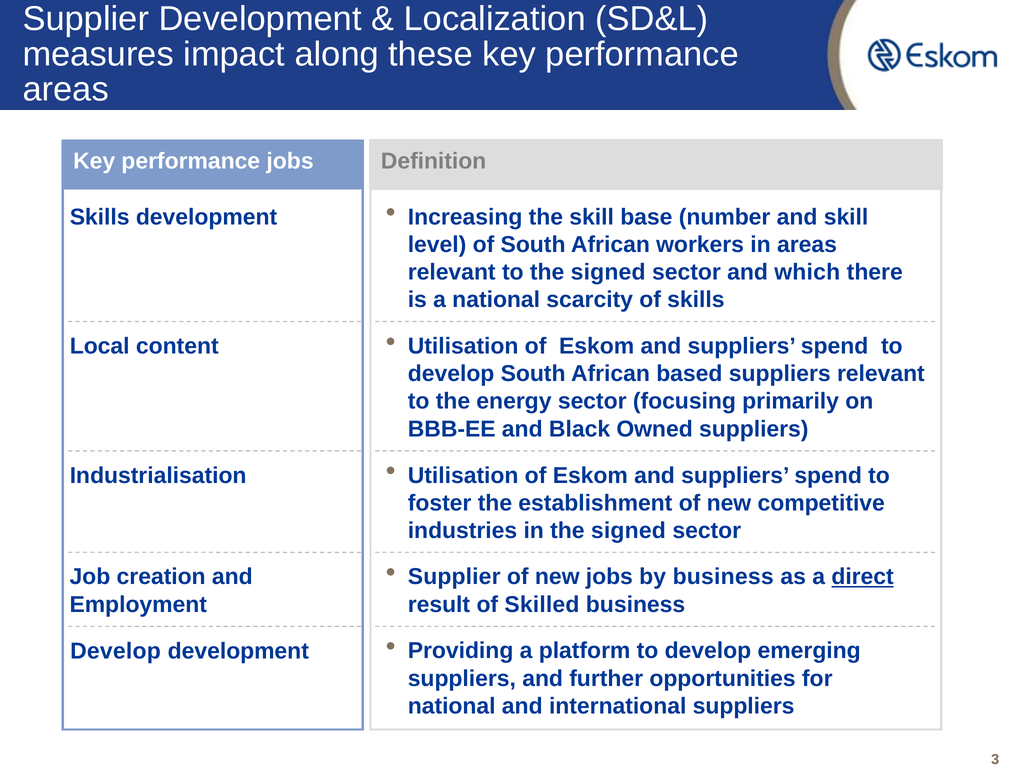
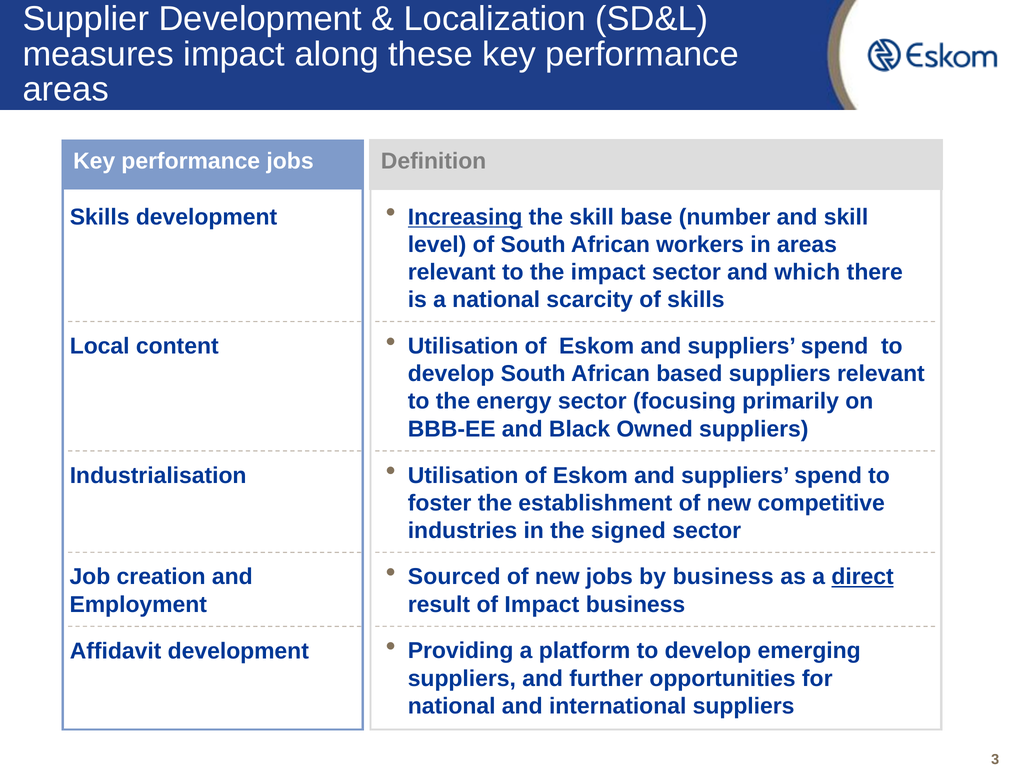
Increasing underline: none -> present
to the signed: signed -> impact
Supplier at (454, 577): Supplier -> Sourced
of Skilled: Skilled -> Impact
Develop at (115, 651): Develop -> Affidavit
